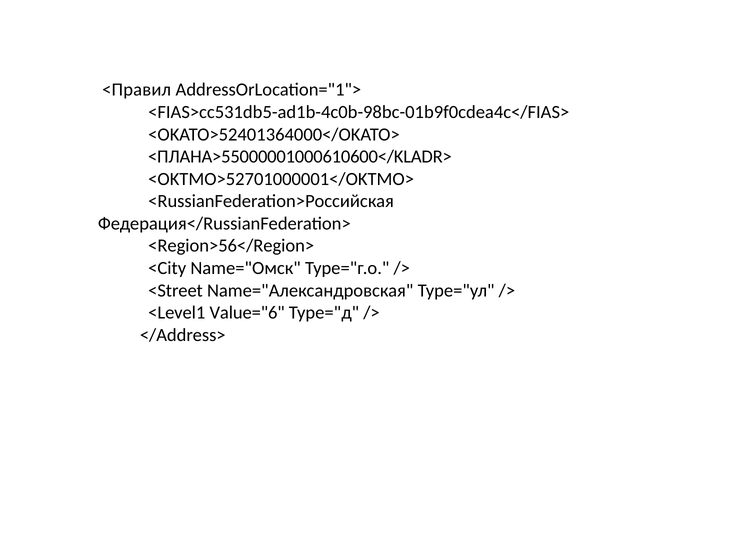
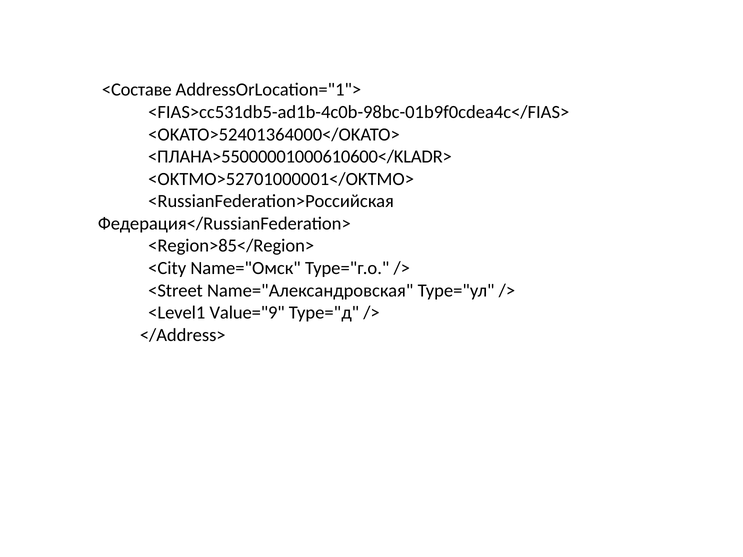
<Правил: <Правил -> <Составе
<Region>56</Region>: <Region>56</Region> -> <Region>85</Region>
Value="6: Value="6 -> Value="9
